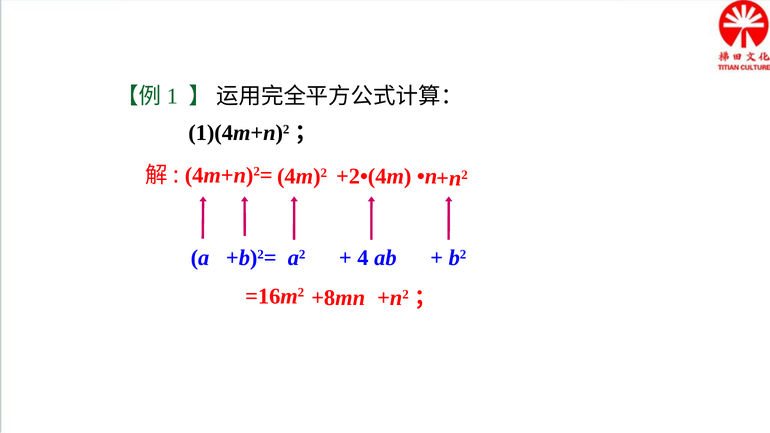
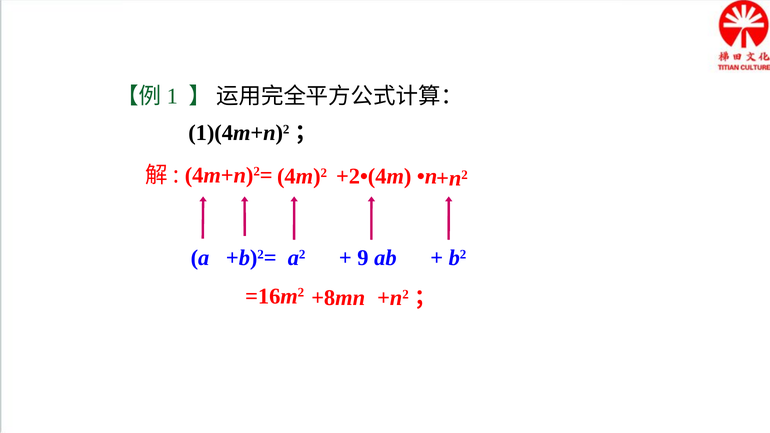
4: 4 -> 9
